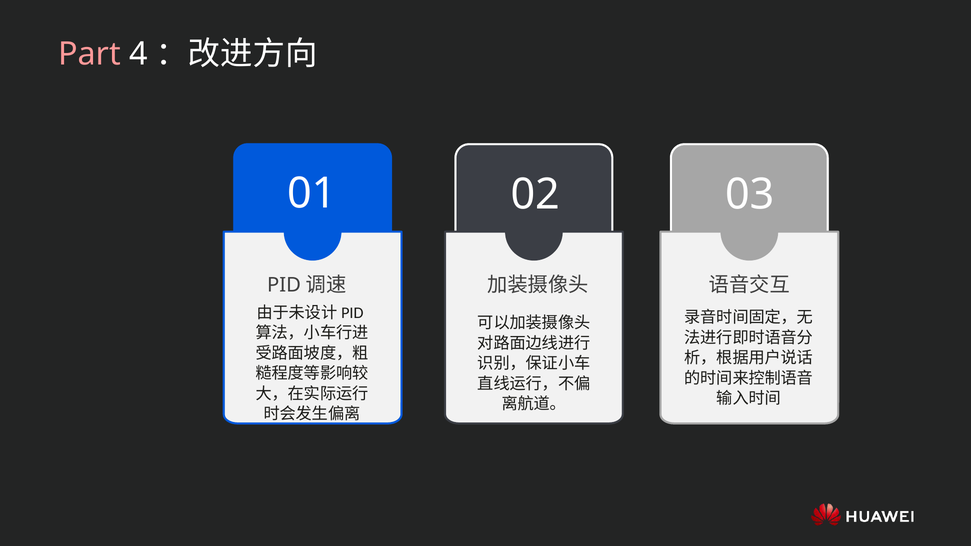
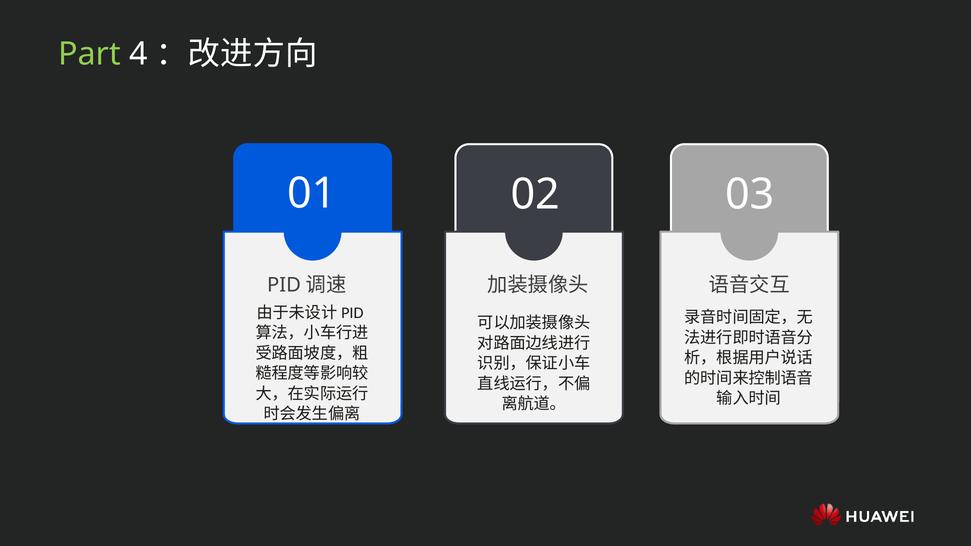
Part colour: pink -> light green
